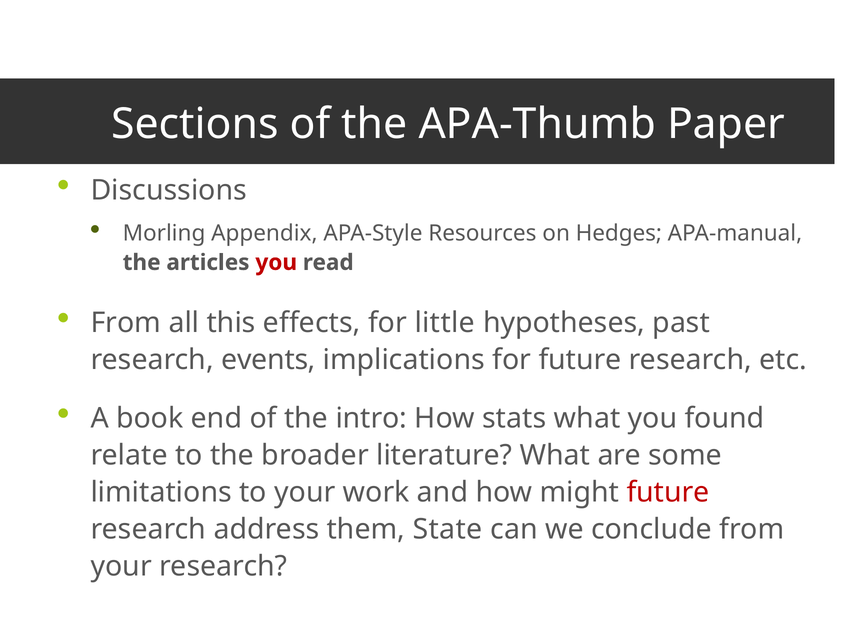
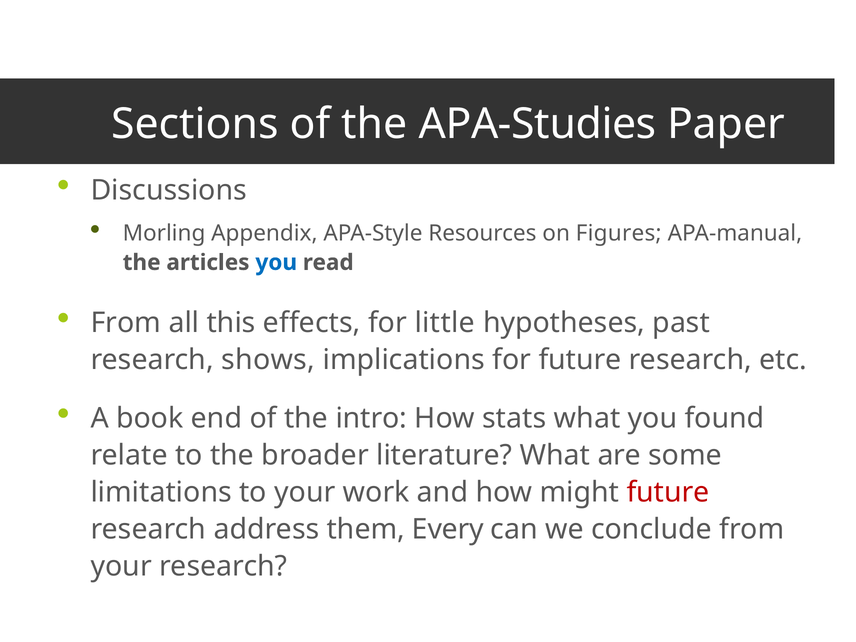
APA-Thumb: APA-Thumb -> APA-Studies
Hedges: Hedges -> Figures
you at (276, 262) colour: red -> blue
events: events -> shows
State: State -> Every
